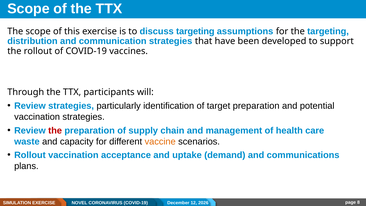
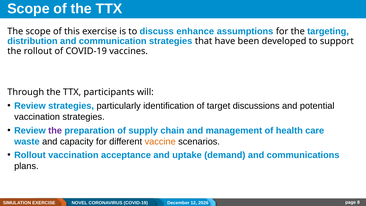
discuss targeting: targeting -> enhance
target preparation: preparation -> discussions
the at (55, 130) colour: red -> purple
